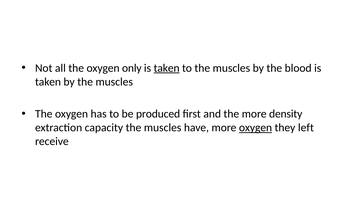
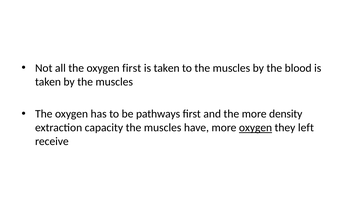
oxygen only: only -> first
taken at (167, 68) underline: present -> none
produced: produced -> pathways
